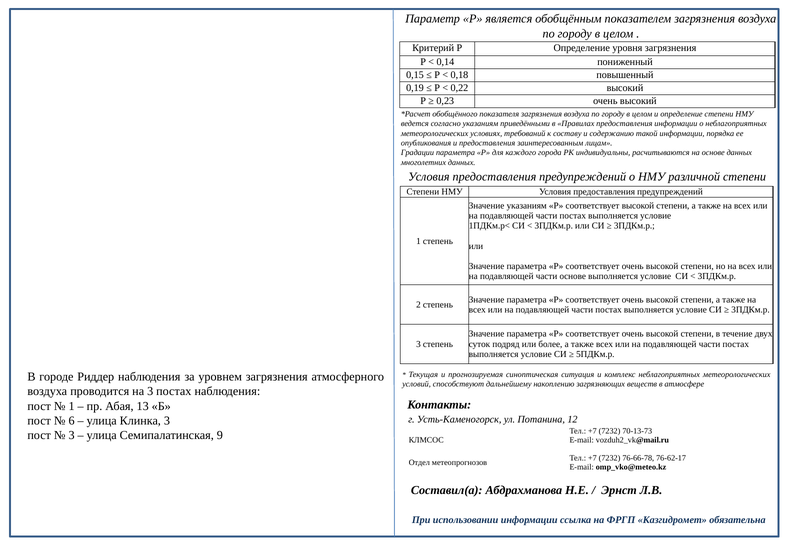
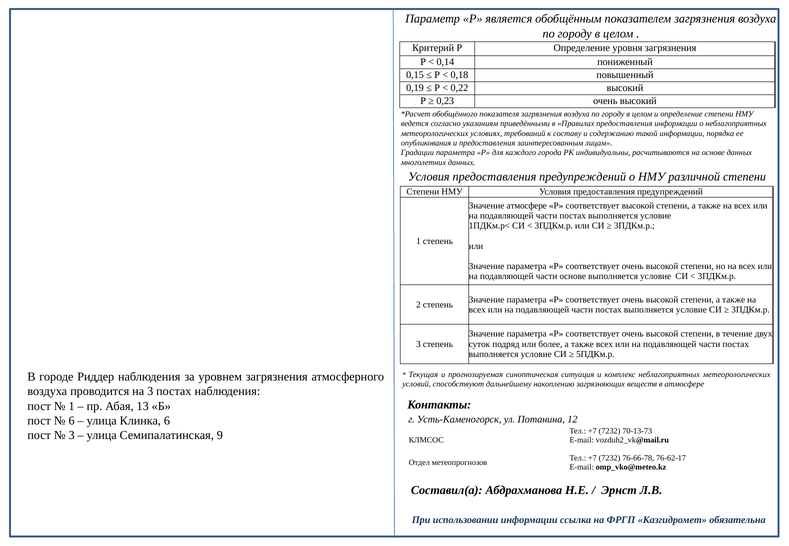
Значение указаниям: указаниям -> атмосфере
Клинка 3: 3 -> 6
